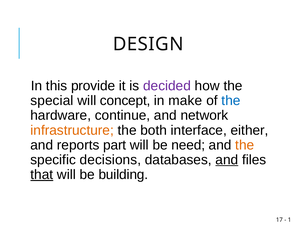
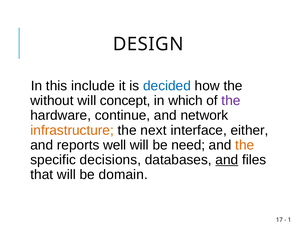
provide: provide -> include
decided colour: purple -> blue
special: special -> without
make: make -> which
the at (231, 100) colour: blue -> purple
both: both -> next
part: part -> well
that underline: present -> none
building: building -> domain
